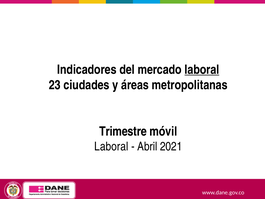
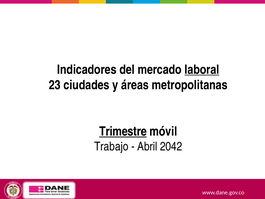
Trimestre underline: none -> present
Laboral at (111, 146): Laboral -> Trabajo
2021: 2021 -> 2042
